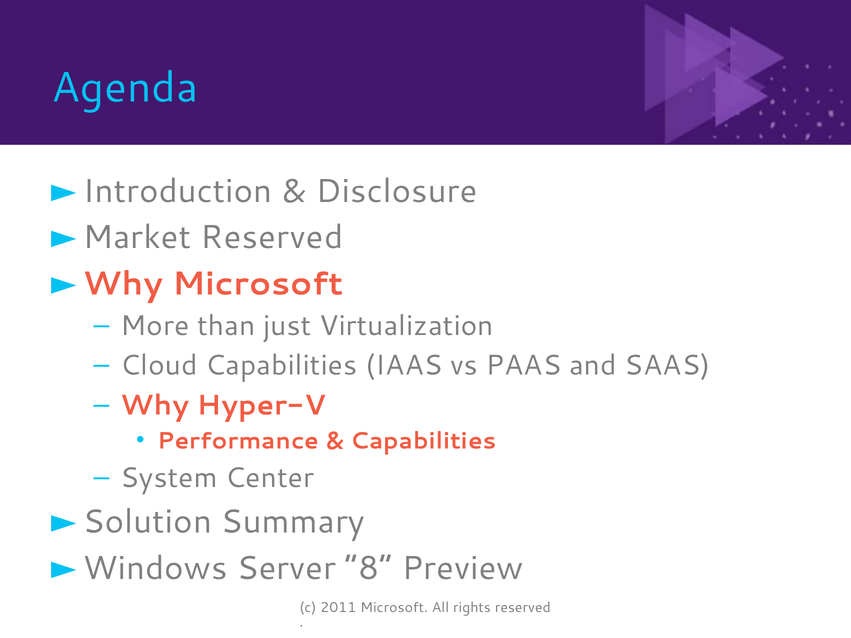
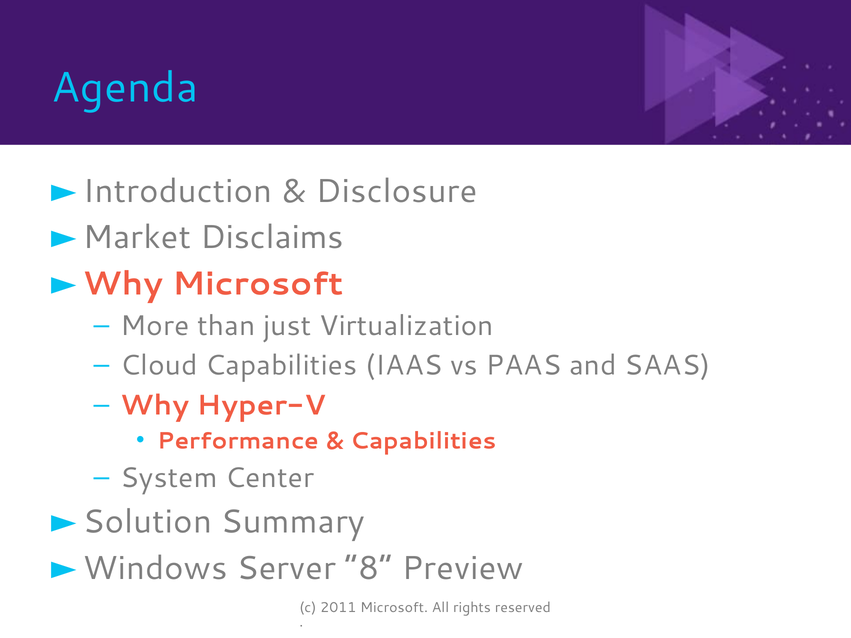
Reserved at (272, 238): Reserved -> Disclaims
